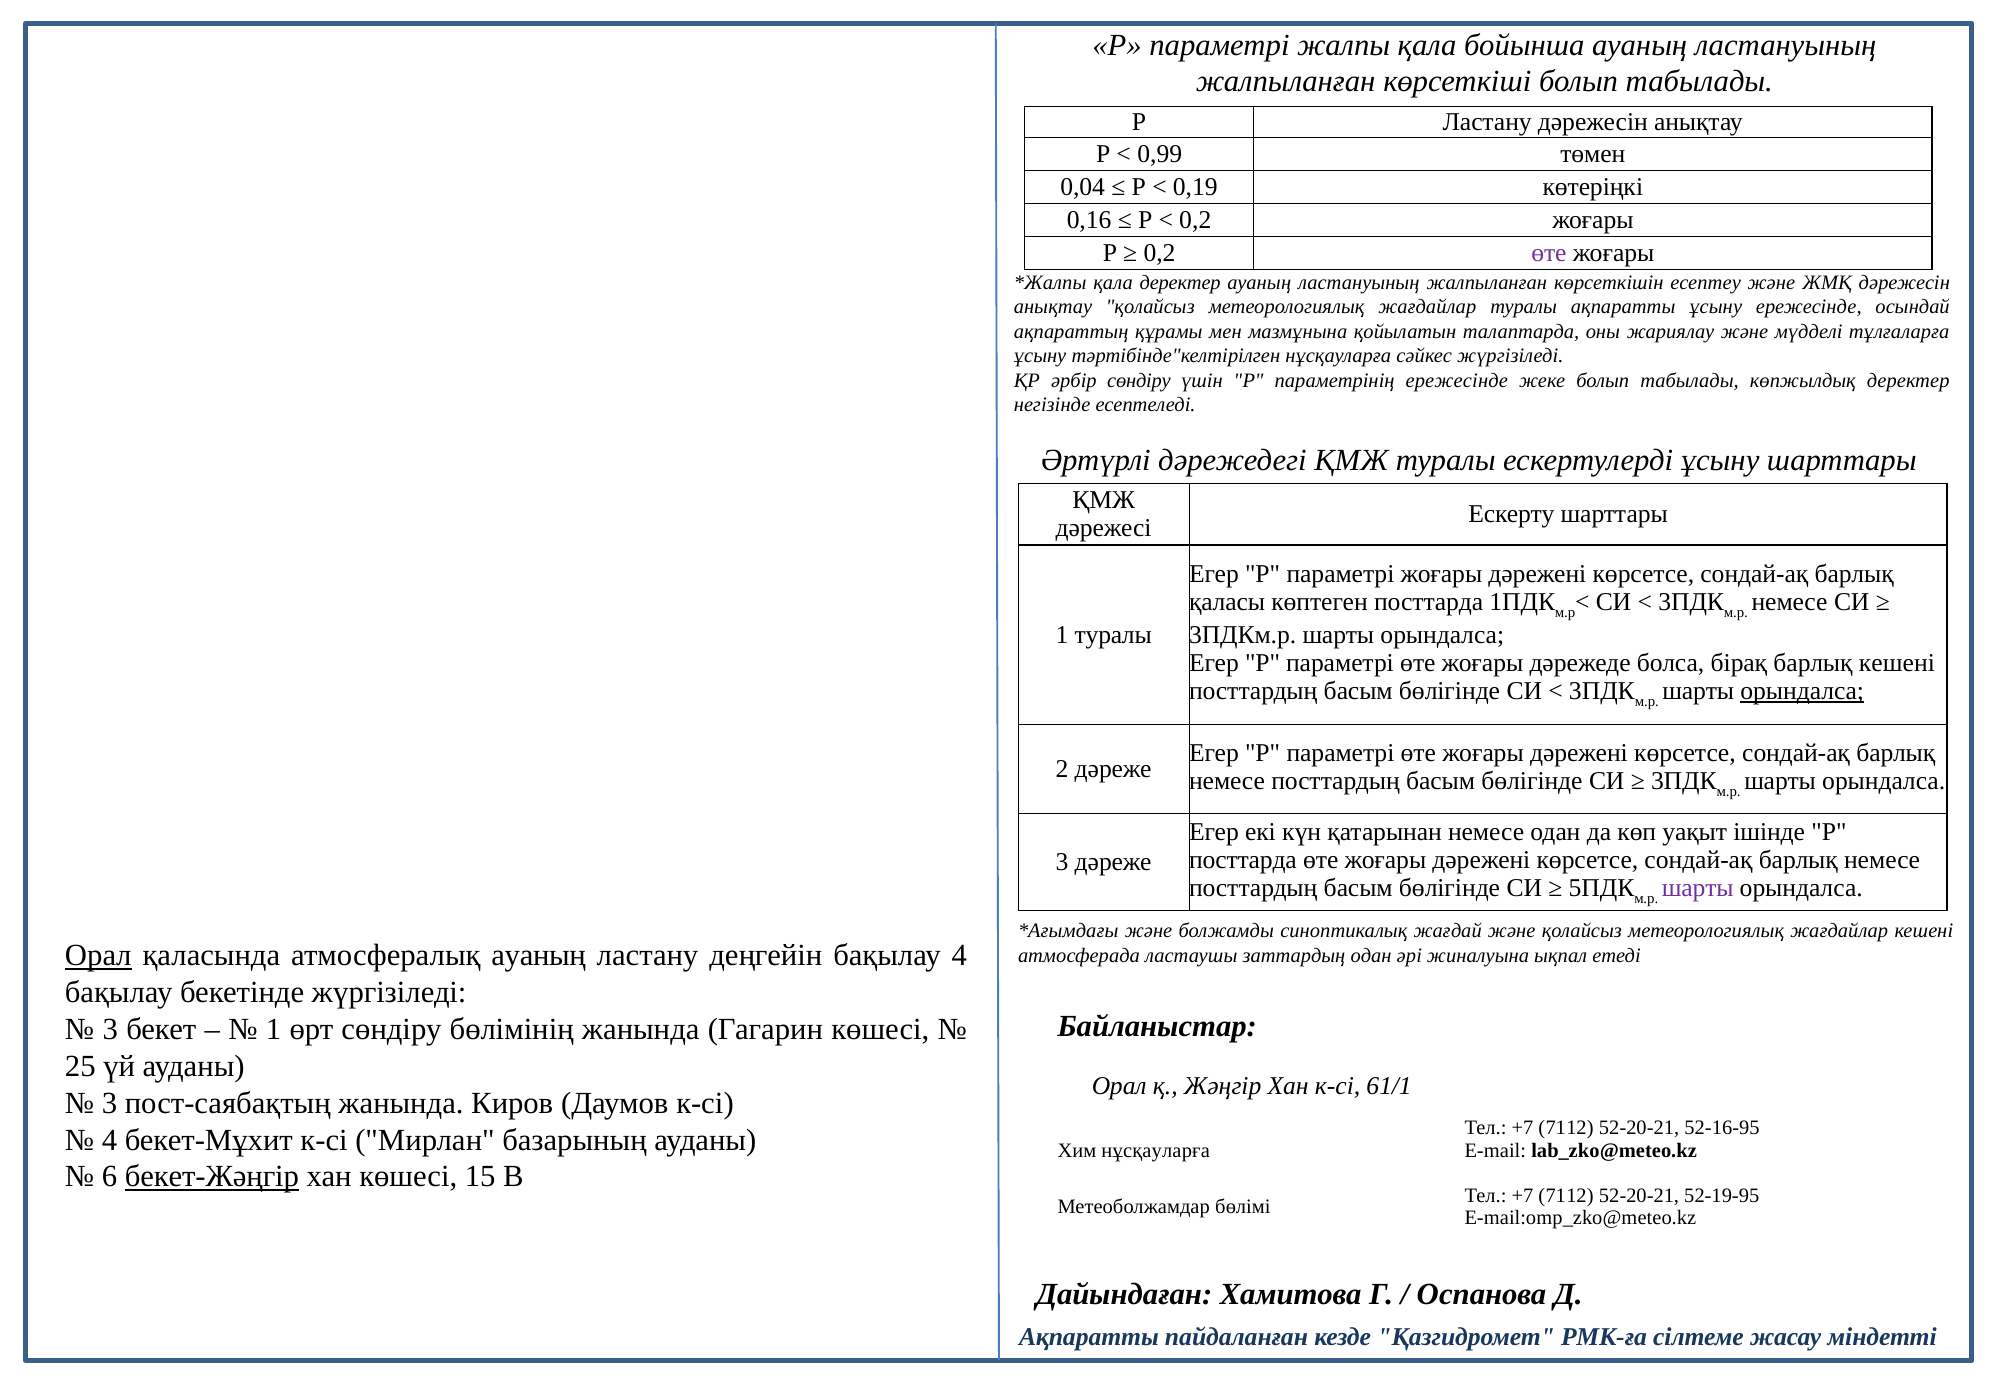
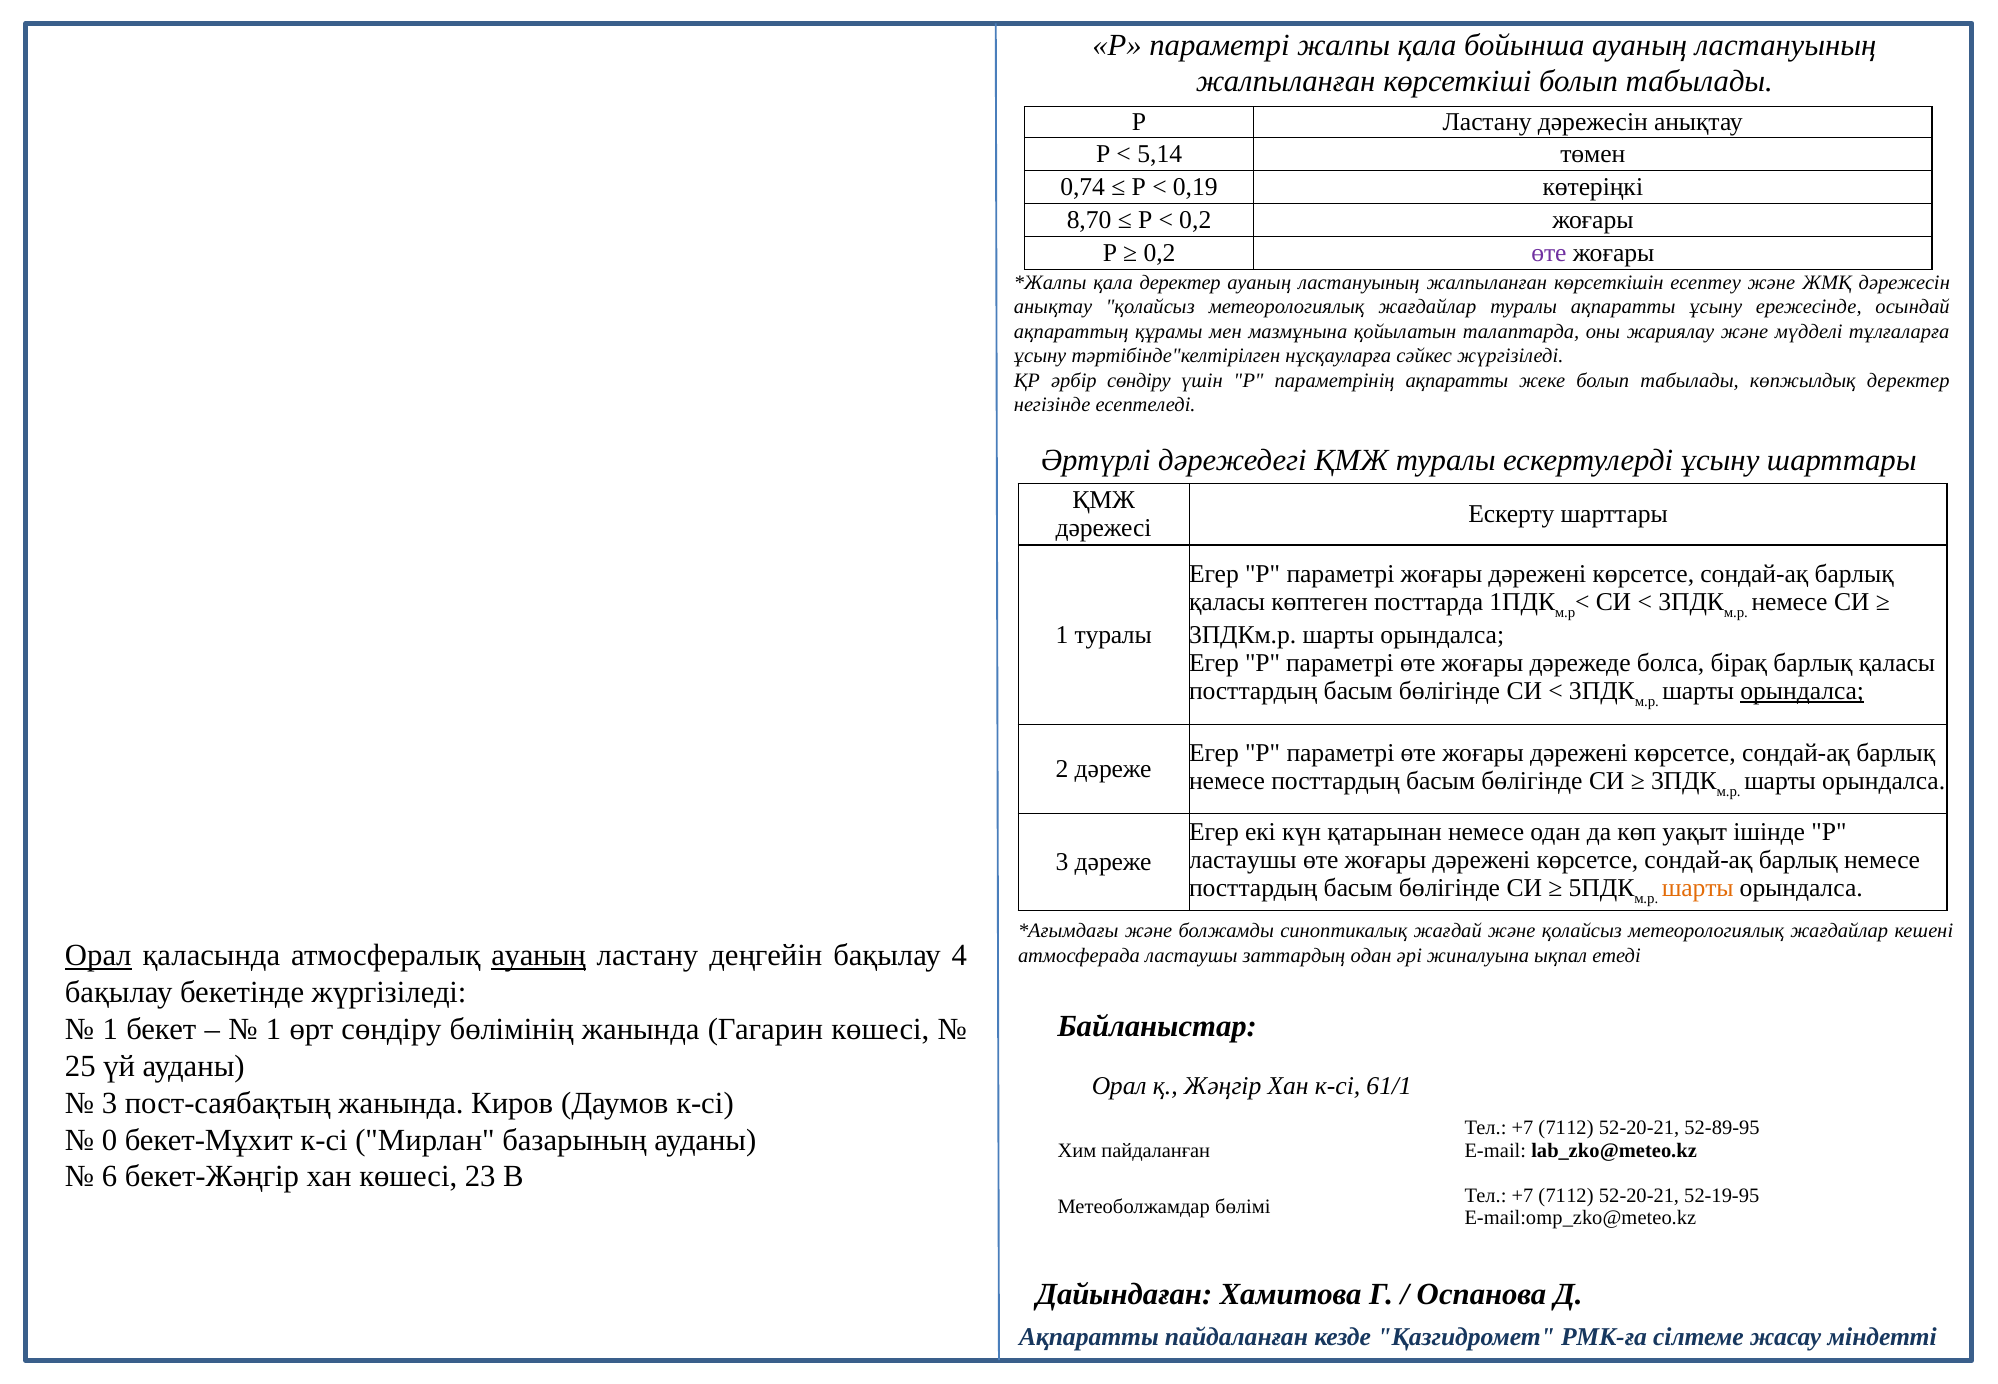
0,99: 0,99 -> 5,14
0,04: 0,04 -> 0,74
0,16: 0,16 -> 8,70
параметрінің ережесінде: ережесінде -> ақпаратты
бірақ барлық кешені: кешені -> қаласы
посттарда at (1243, 860): посттарда -> ластаушы
шарты at (1698, 888) colour: purple -> orange
ауаның at (539, 955) underline: none -> present
3 at (110, 1029): 3 -> 1
52-16-95: 52-16-95 -> 52-89-95
4 at (110, 1139): 4 -> 0
Хим нұсқауларға: нұсқауларға -> пайдаланған
бекет-Жәңгір underline: present -> none
15: 15 -> 23
